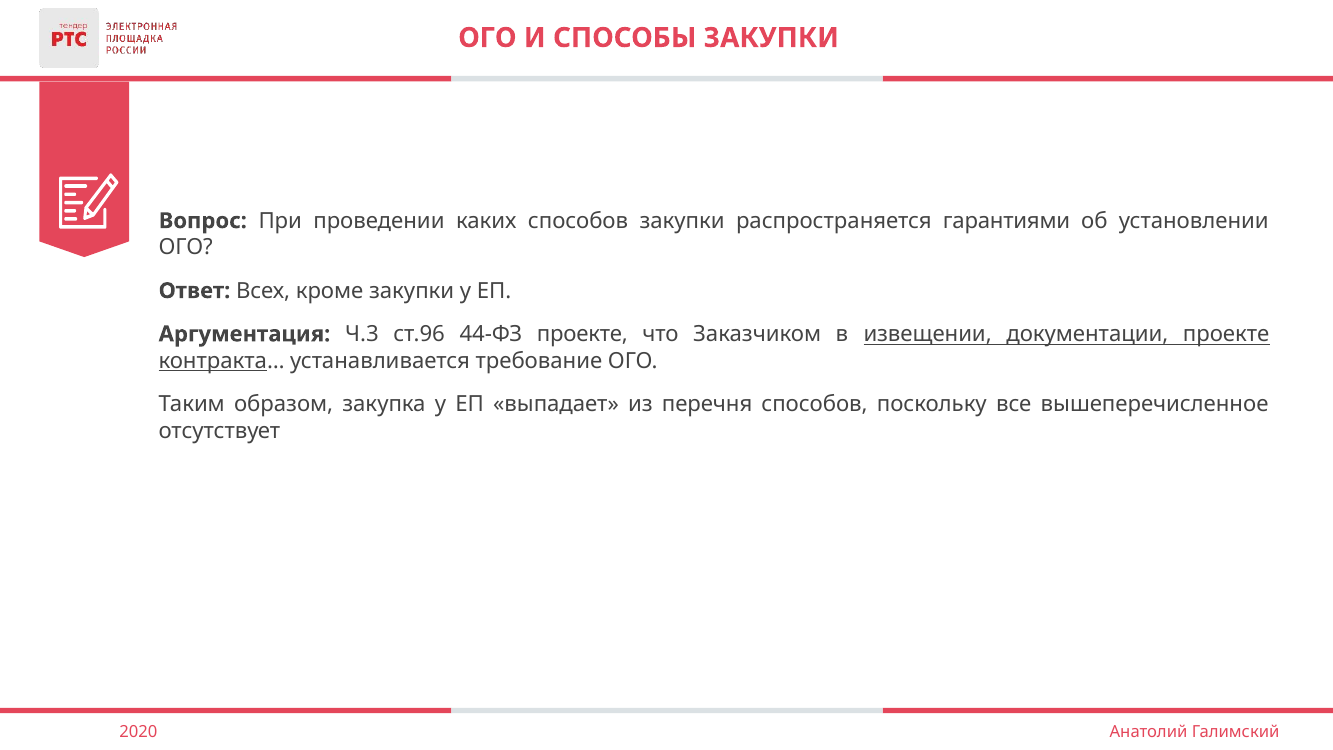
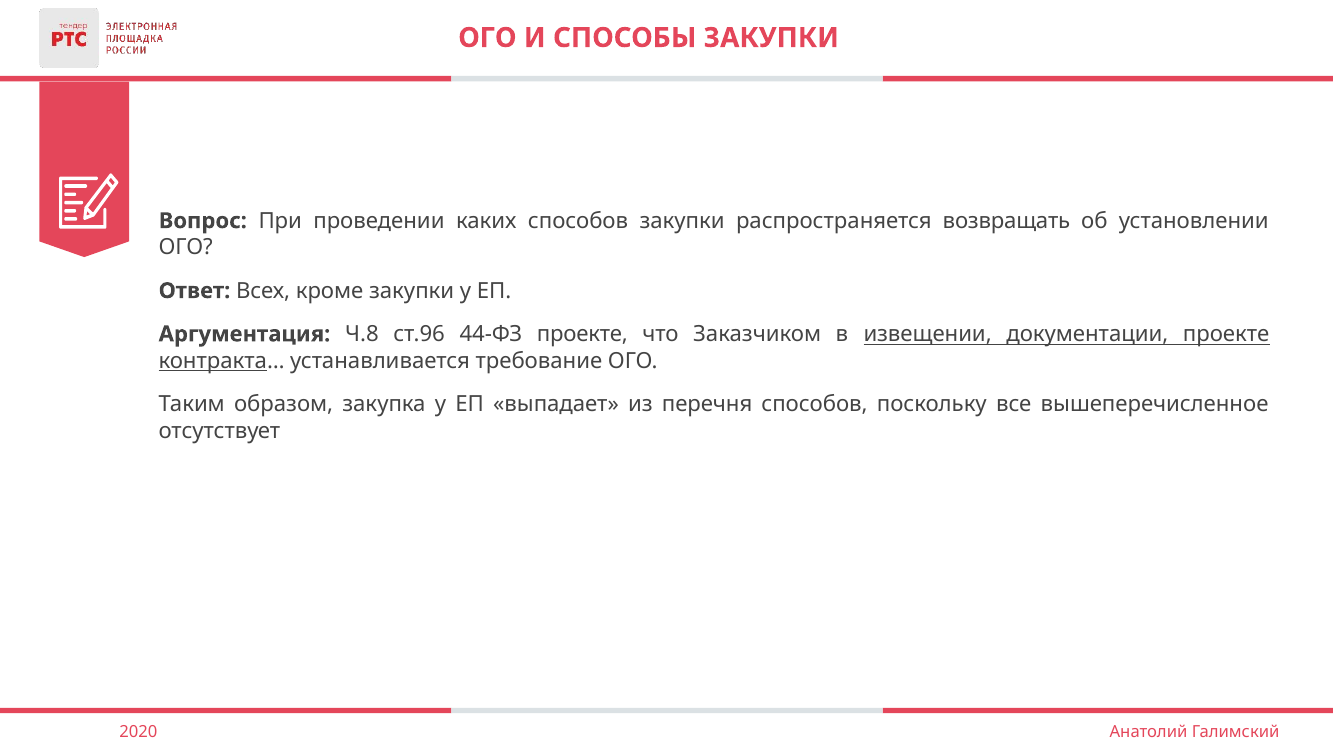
гарантиями: гарантиями -> возвращать
Ч.3: Ч.3 -> Ч.8
